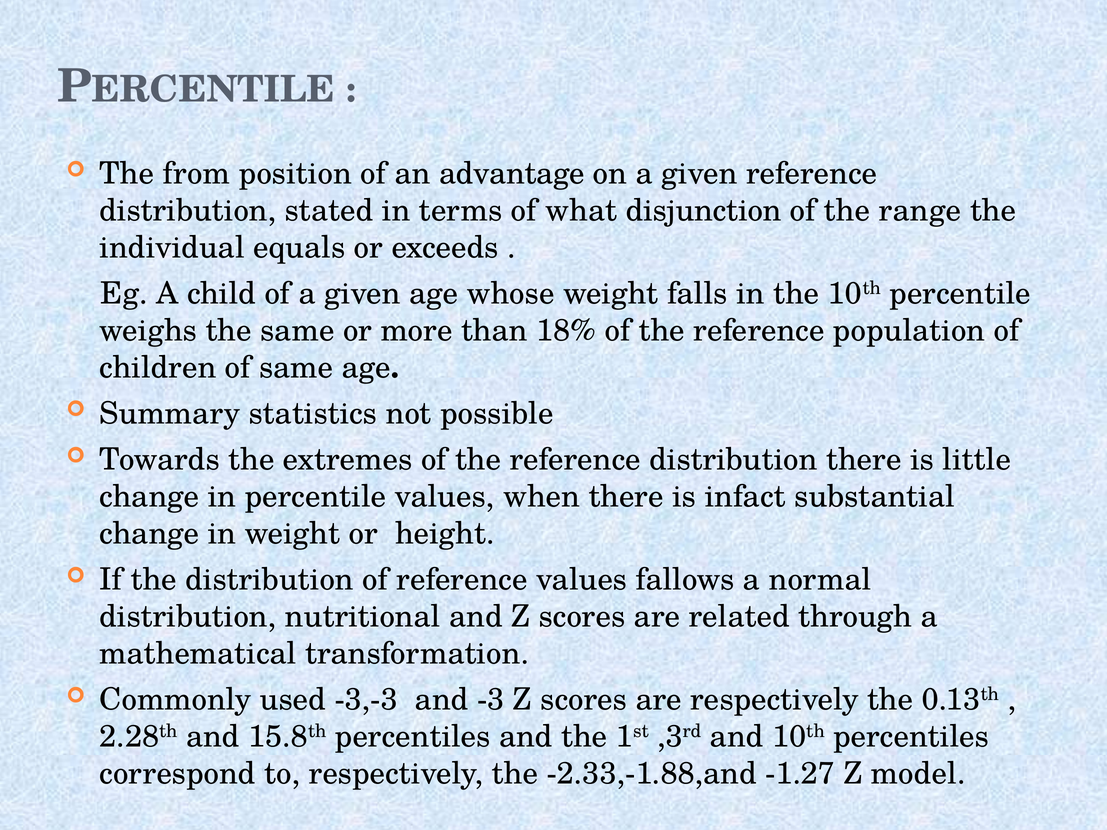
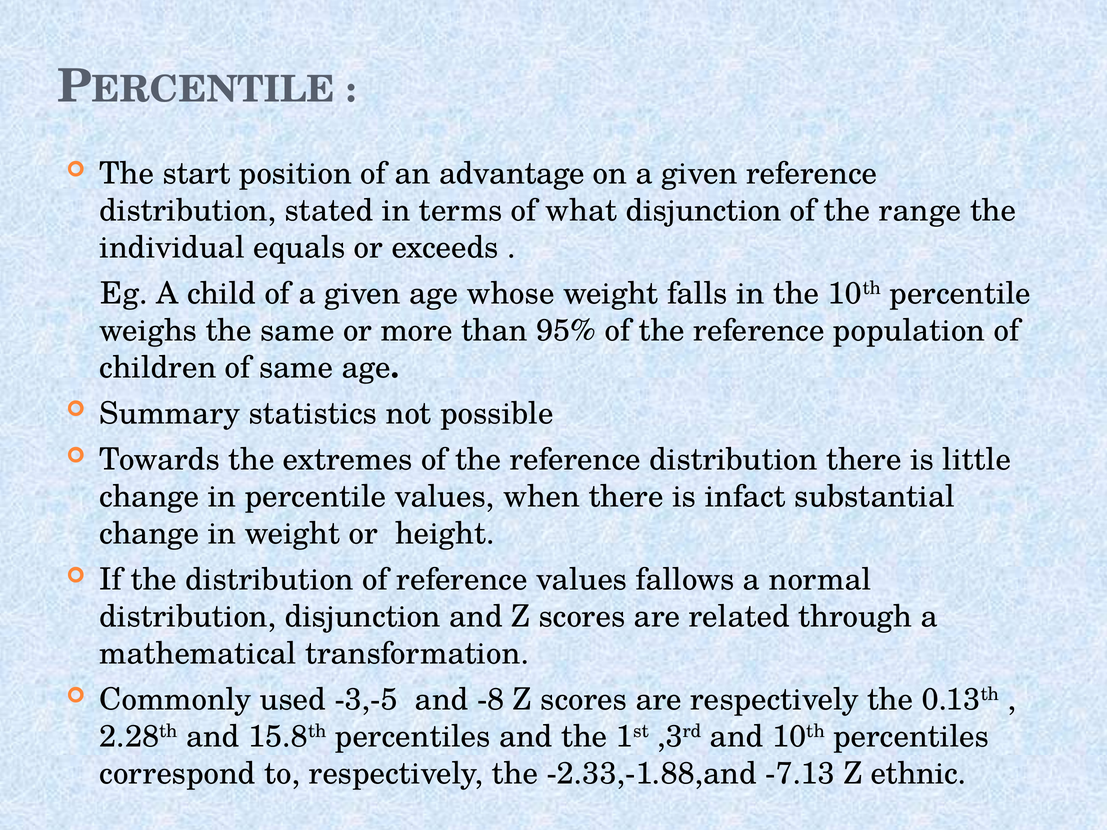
from: from -> start
18%: 18% -> 95%
distribution nutritional: nutritional -> disjunction
-3,-3: -3,-3 -> -3,-5
-3: -3 -> -8
-1.27: -1.27 -> -7.13
model: model -> ethnic
